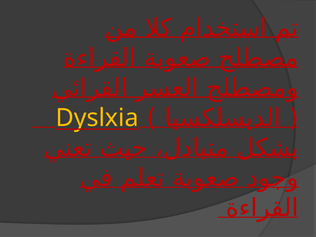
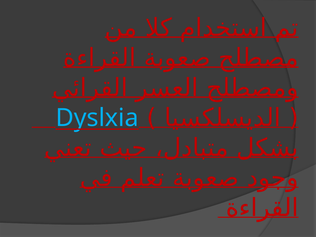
Dyslxia colour: yellow -> light blue
